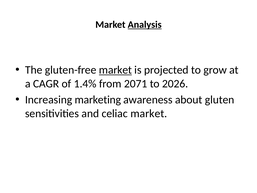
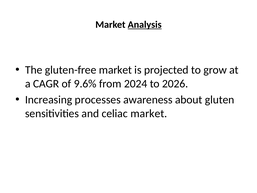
market at (115, 70) underline: present -> none
1.4%: 1.4% -> 9.6%
2071: 2071 -> 2024
marketing: marketing -> processes
